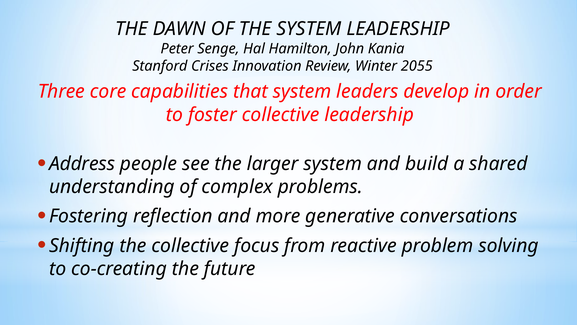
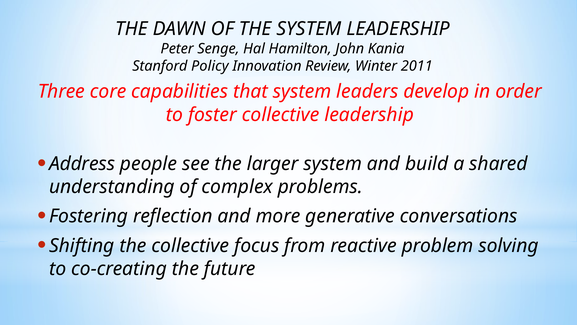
Crises: Crises -> Policy
2055: 2055 -> 2011
